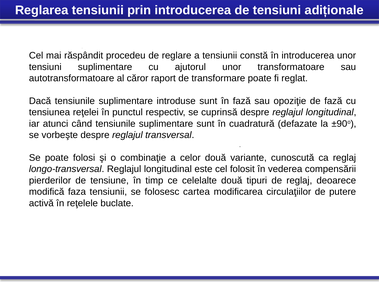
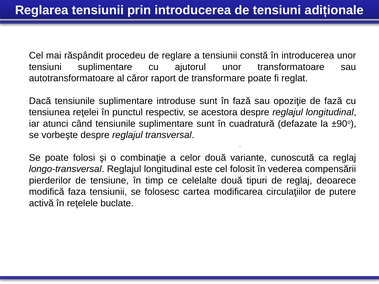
cuprinsă: cuprinsă -> acestora
